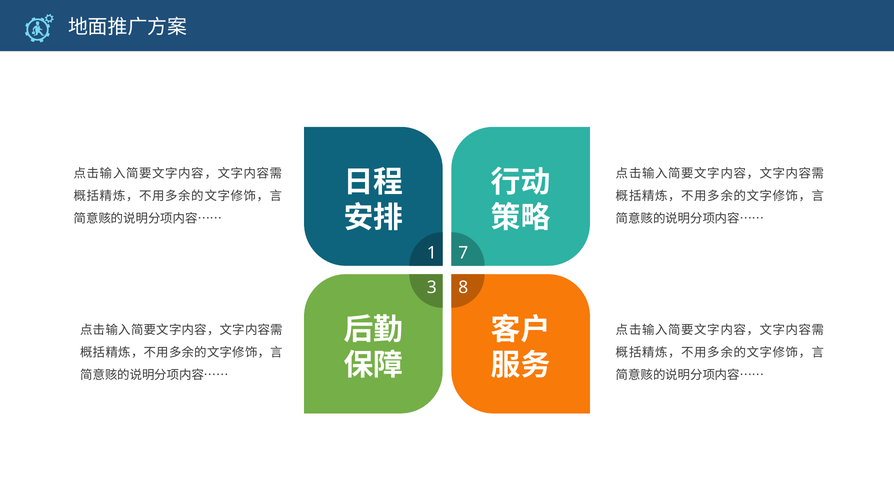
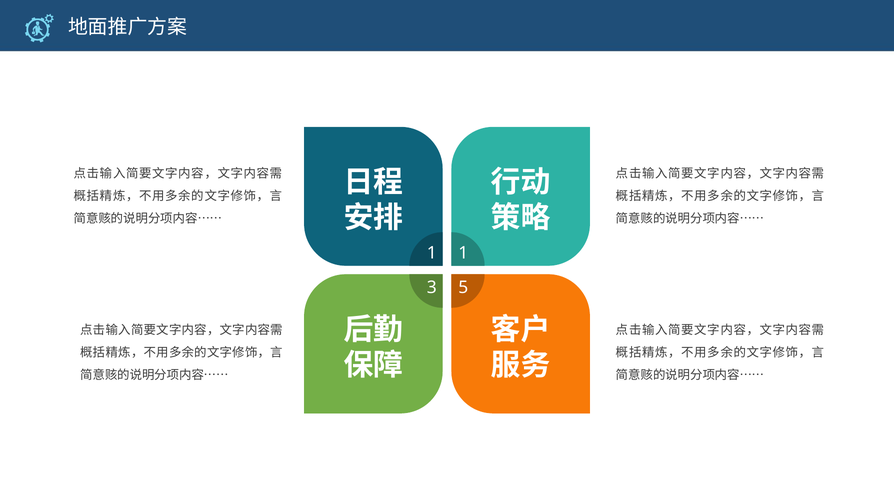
1 7: 7 -> 1
8: 8 -> 5
